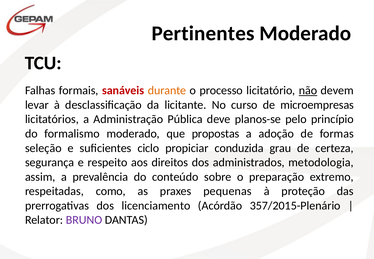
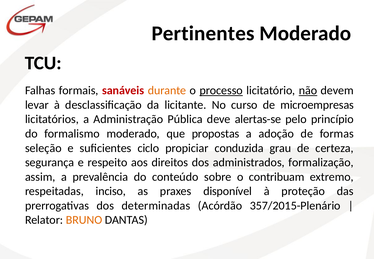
processo underline: none -> present
planos-se: planos-se -> alertas-se
metodologia: metodologia -> formalização
preparação: preparação -> contribuam
como: como -> inciso
pequenas: pequenas -> disponível
licenciamento: licenciamento -> determinadas
BRUNO colour: purple -> orange
